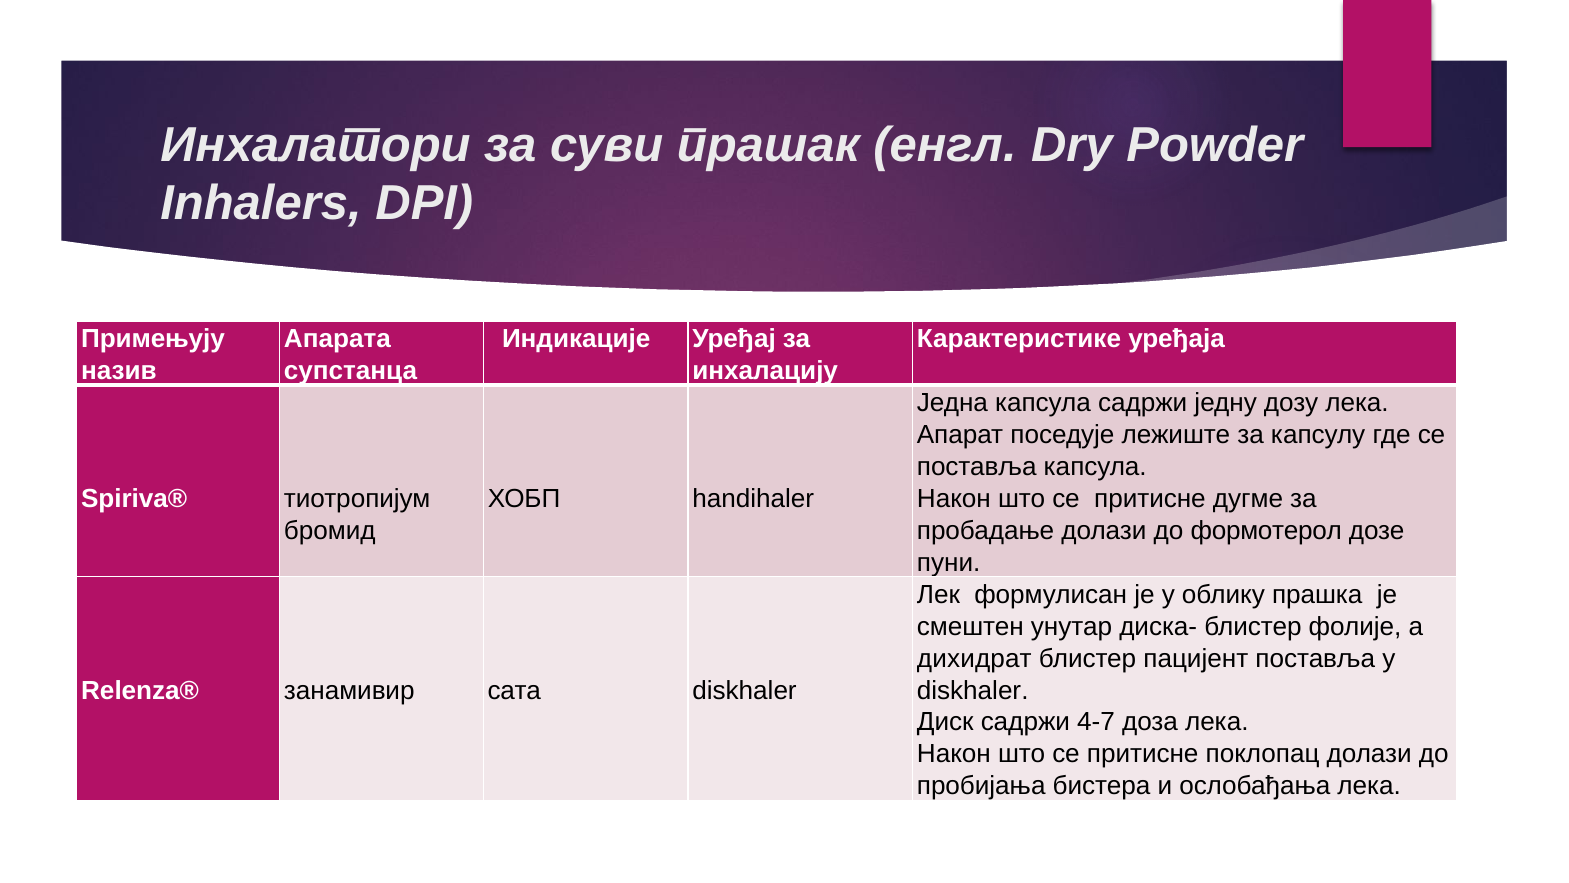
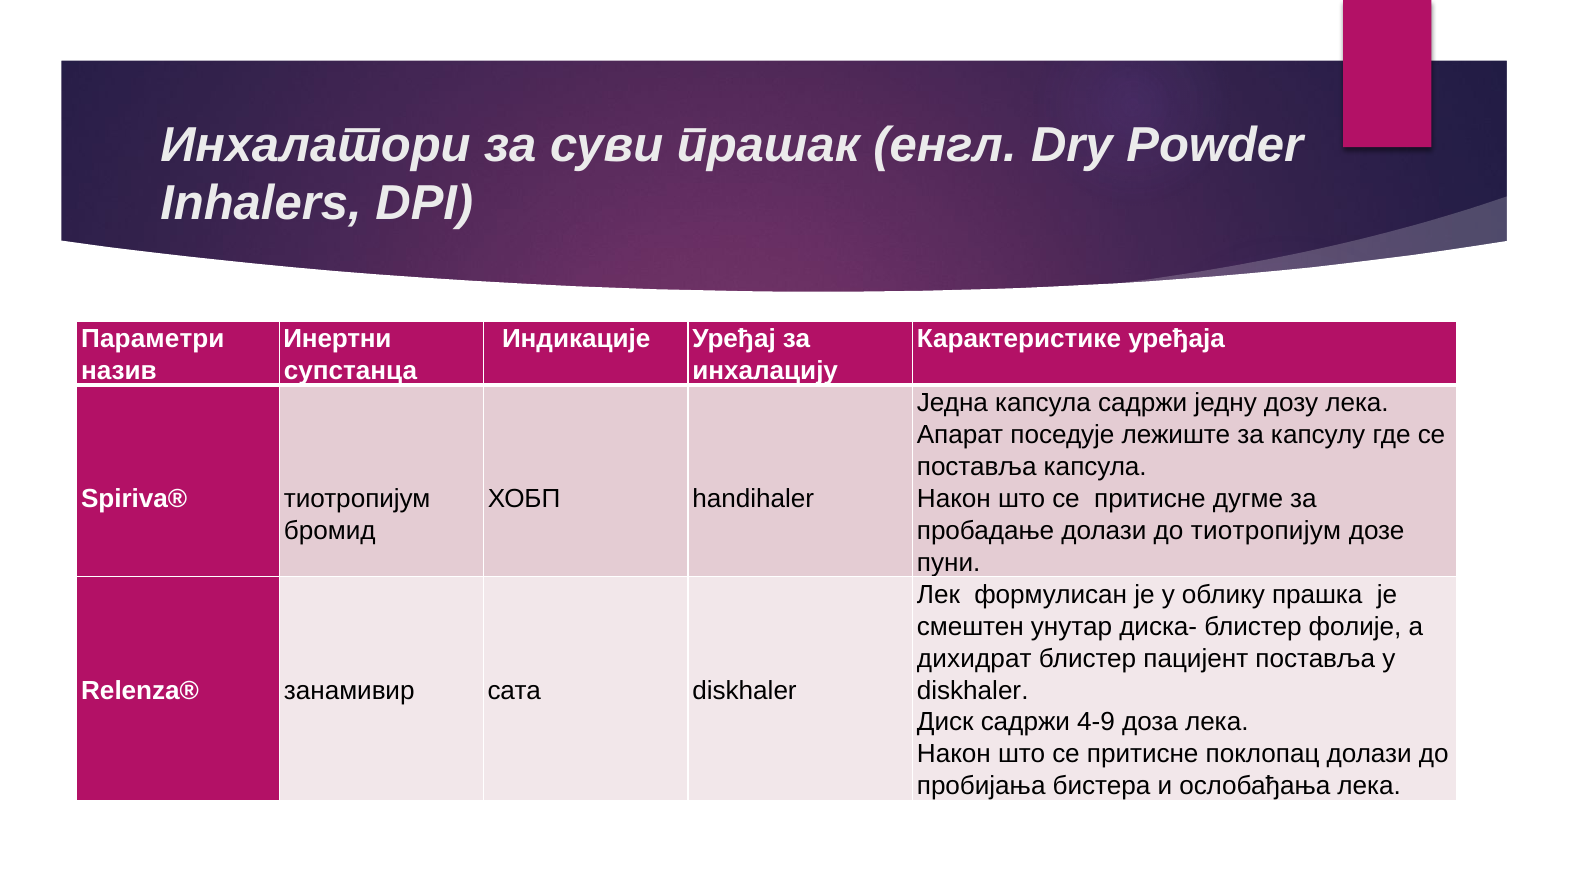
Примењују: Примењују -> Параметри
Апарата: Апарата -> Инертни
до формотерол: формотерол -> тиотропијум
4-7: 4-7 -> 4-9
